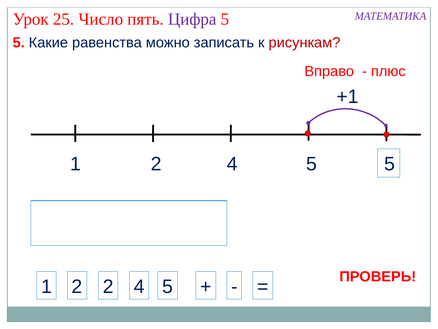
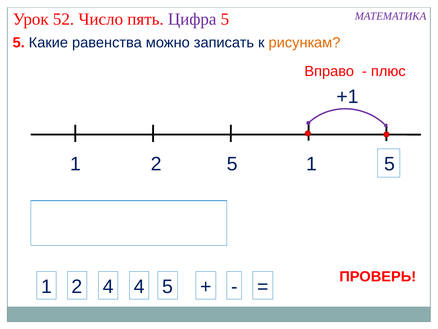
25: 25 -> 52
рисункам colour: red -> orange
1 4: 4 -> 5
2 5: 5 -> 1
2 2: 2 -> 4
